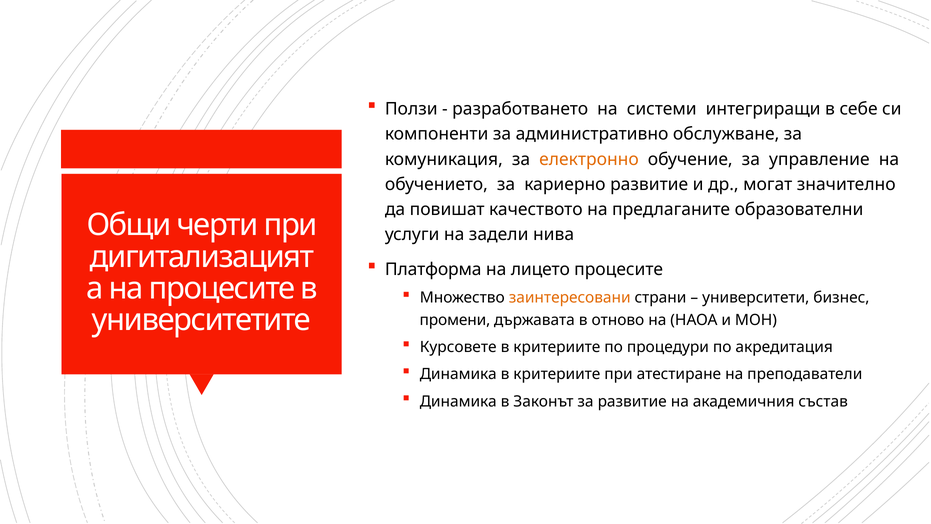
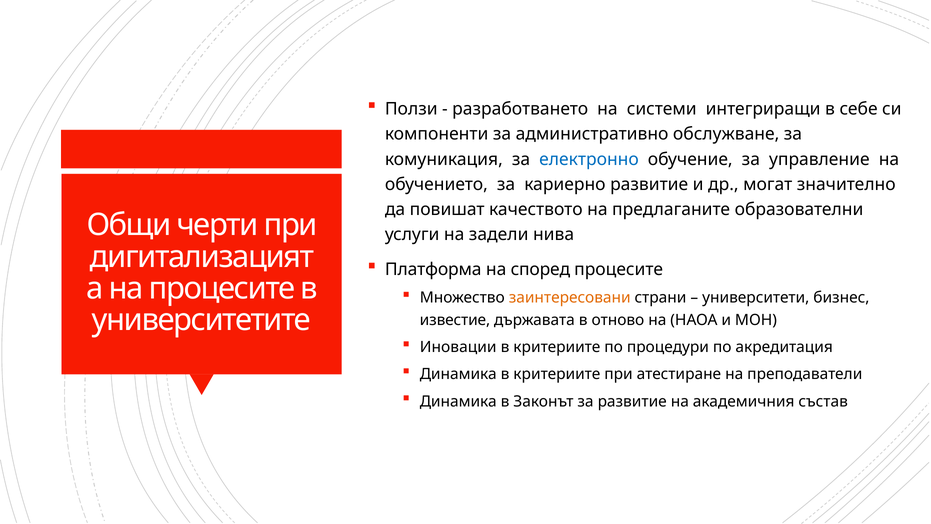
електронно colour: orange -> blue
лицето: лицето -> според
промени: промени -> известие
Курсовете: Курсовете -> Иновации
